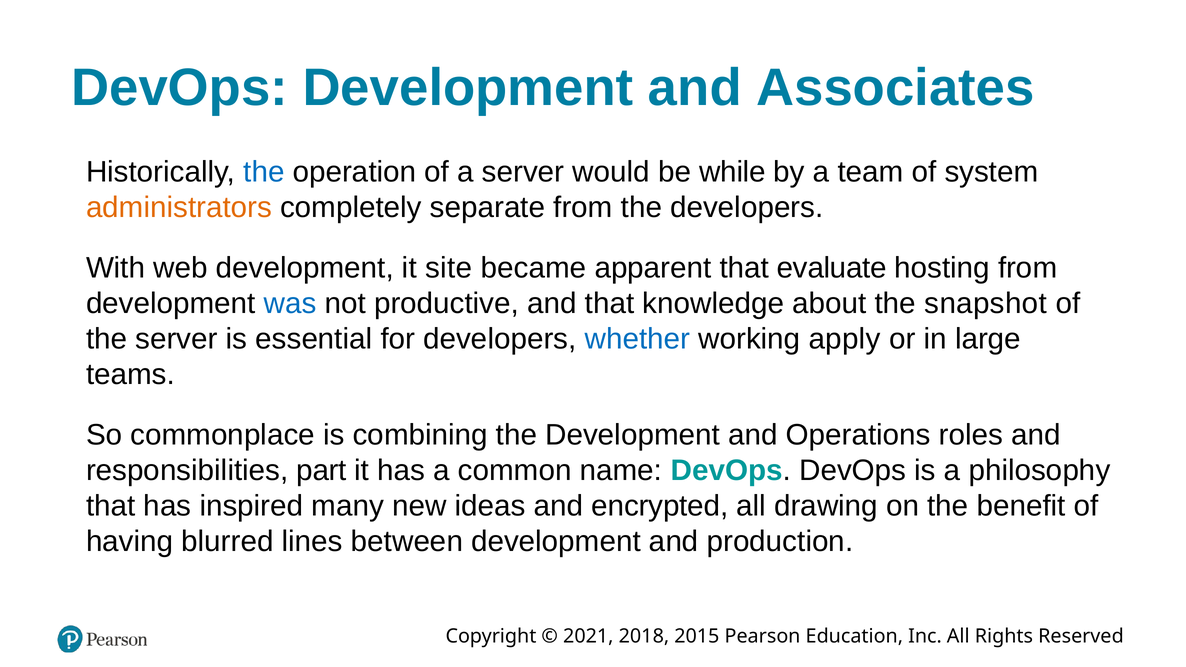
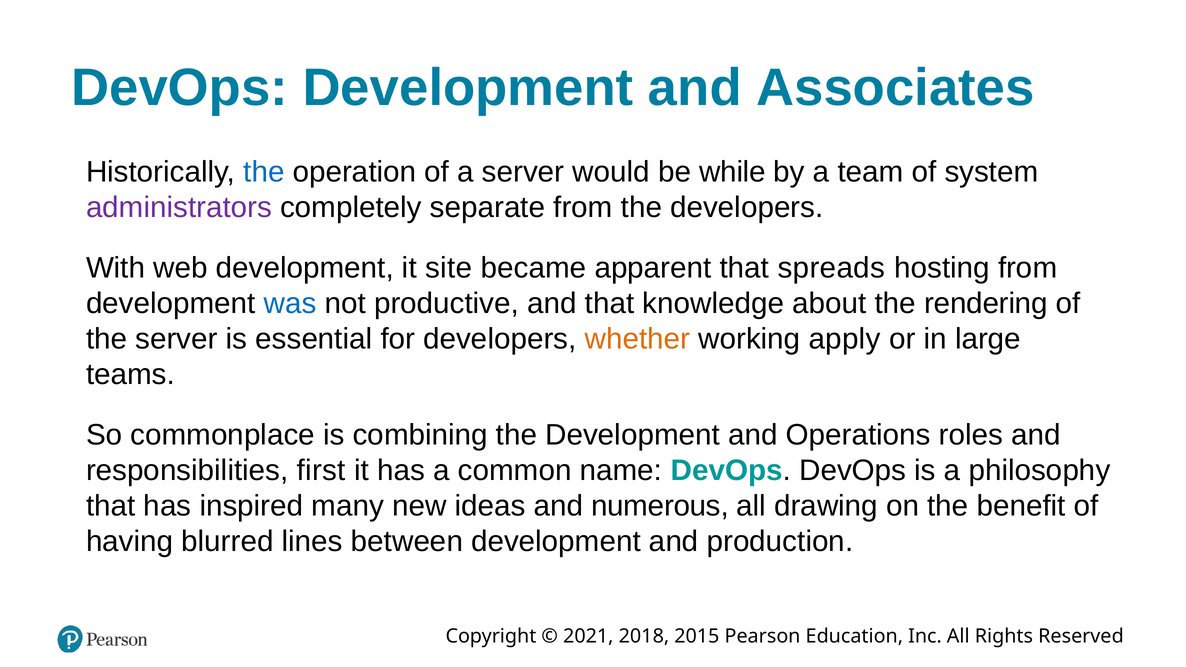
administrators colour: orange -> purple
evaluate: evaluate -> spreads
snapshot: snapshot -> rendering
whether colour: blue -> orange
part: part -> first
encrypted: encrypted -> numerous
